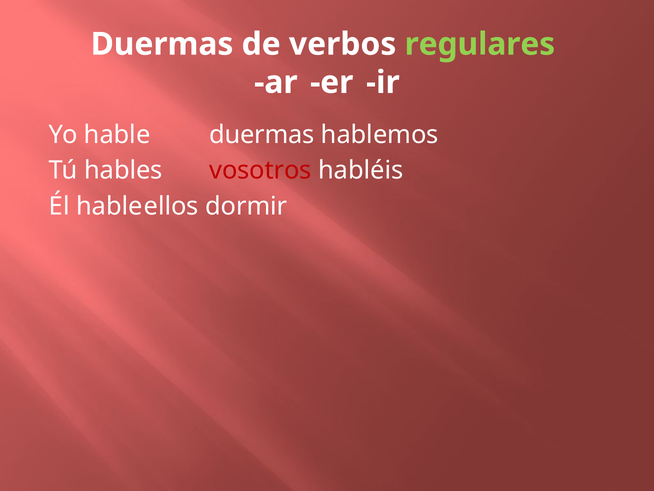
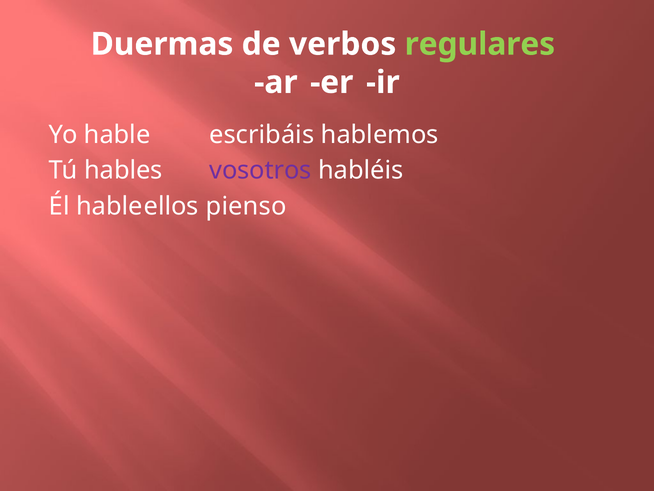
hable duermas: duermas -> escribáis
vosotros colour: red -> purple
dormir: dormir -> pienso
